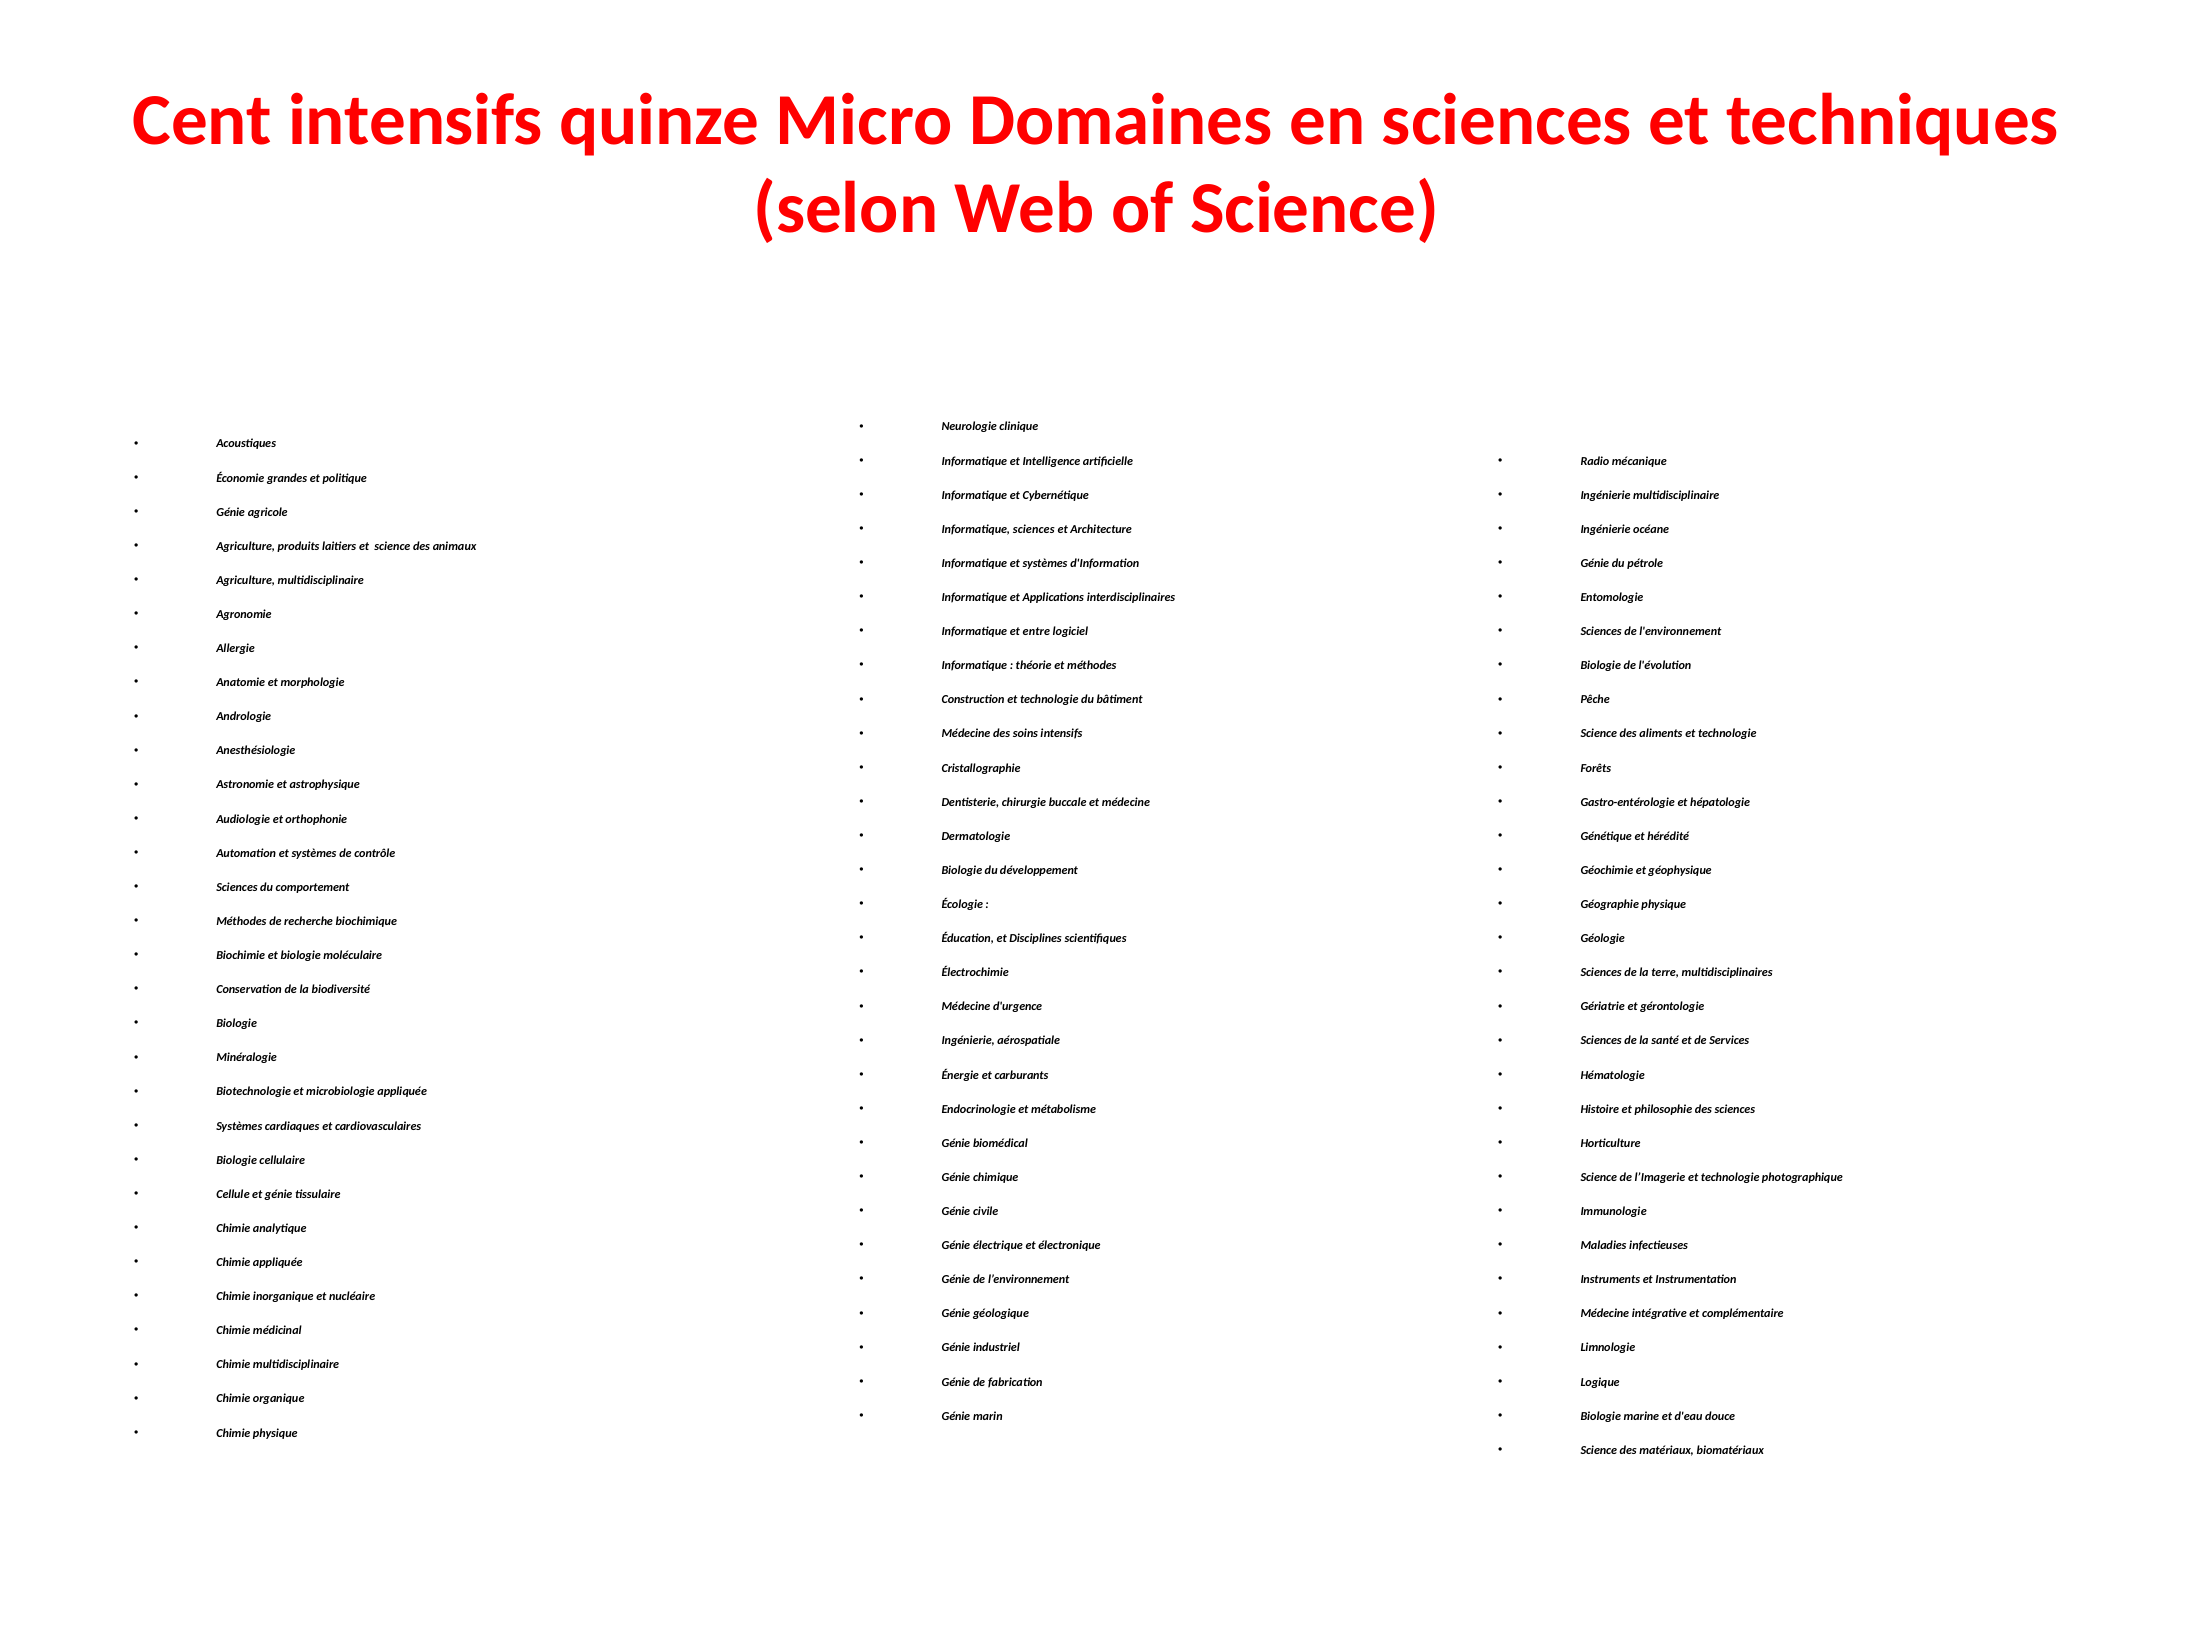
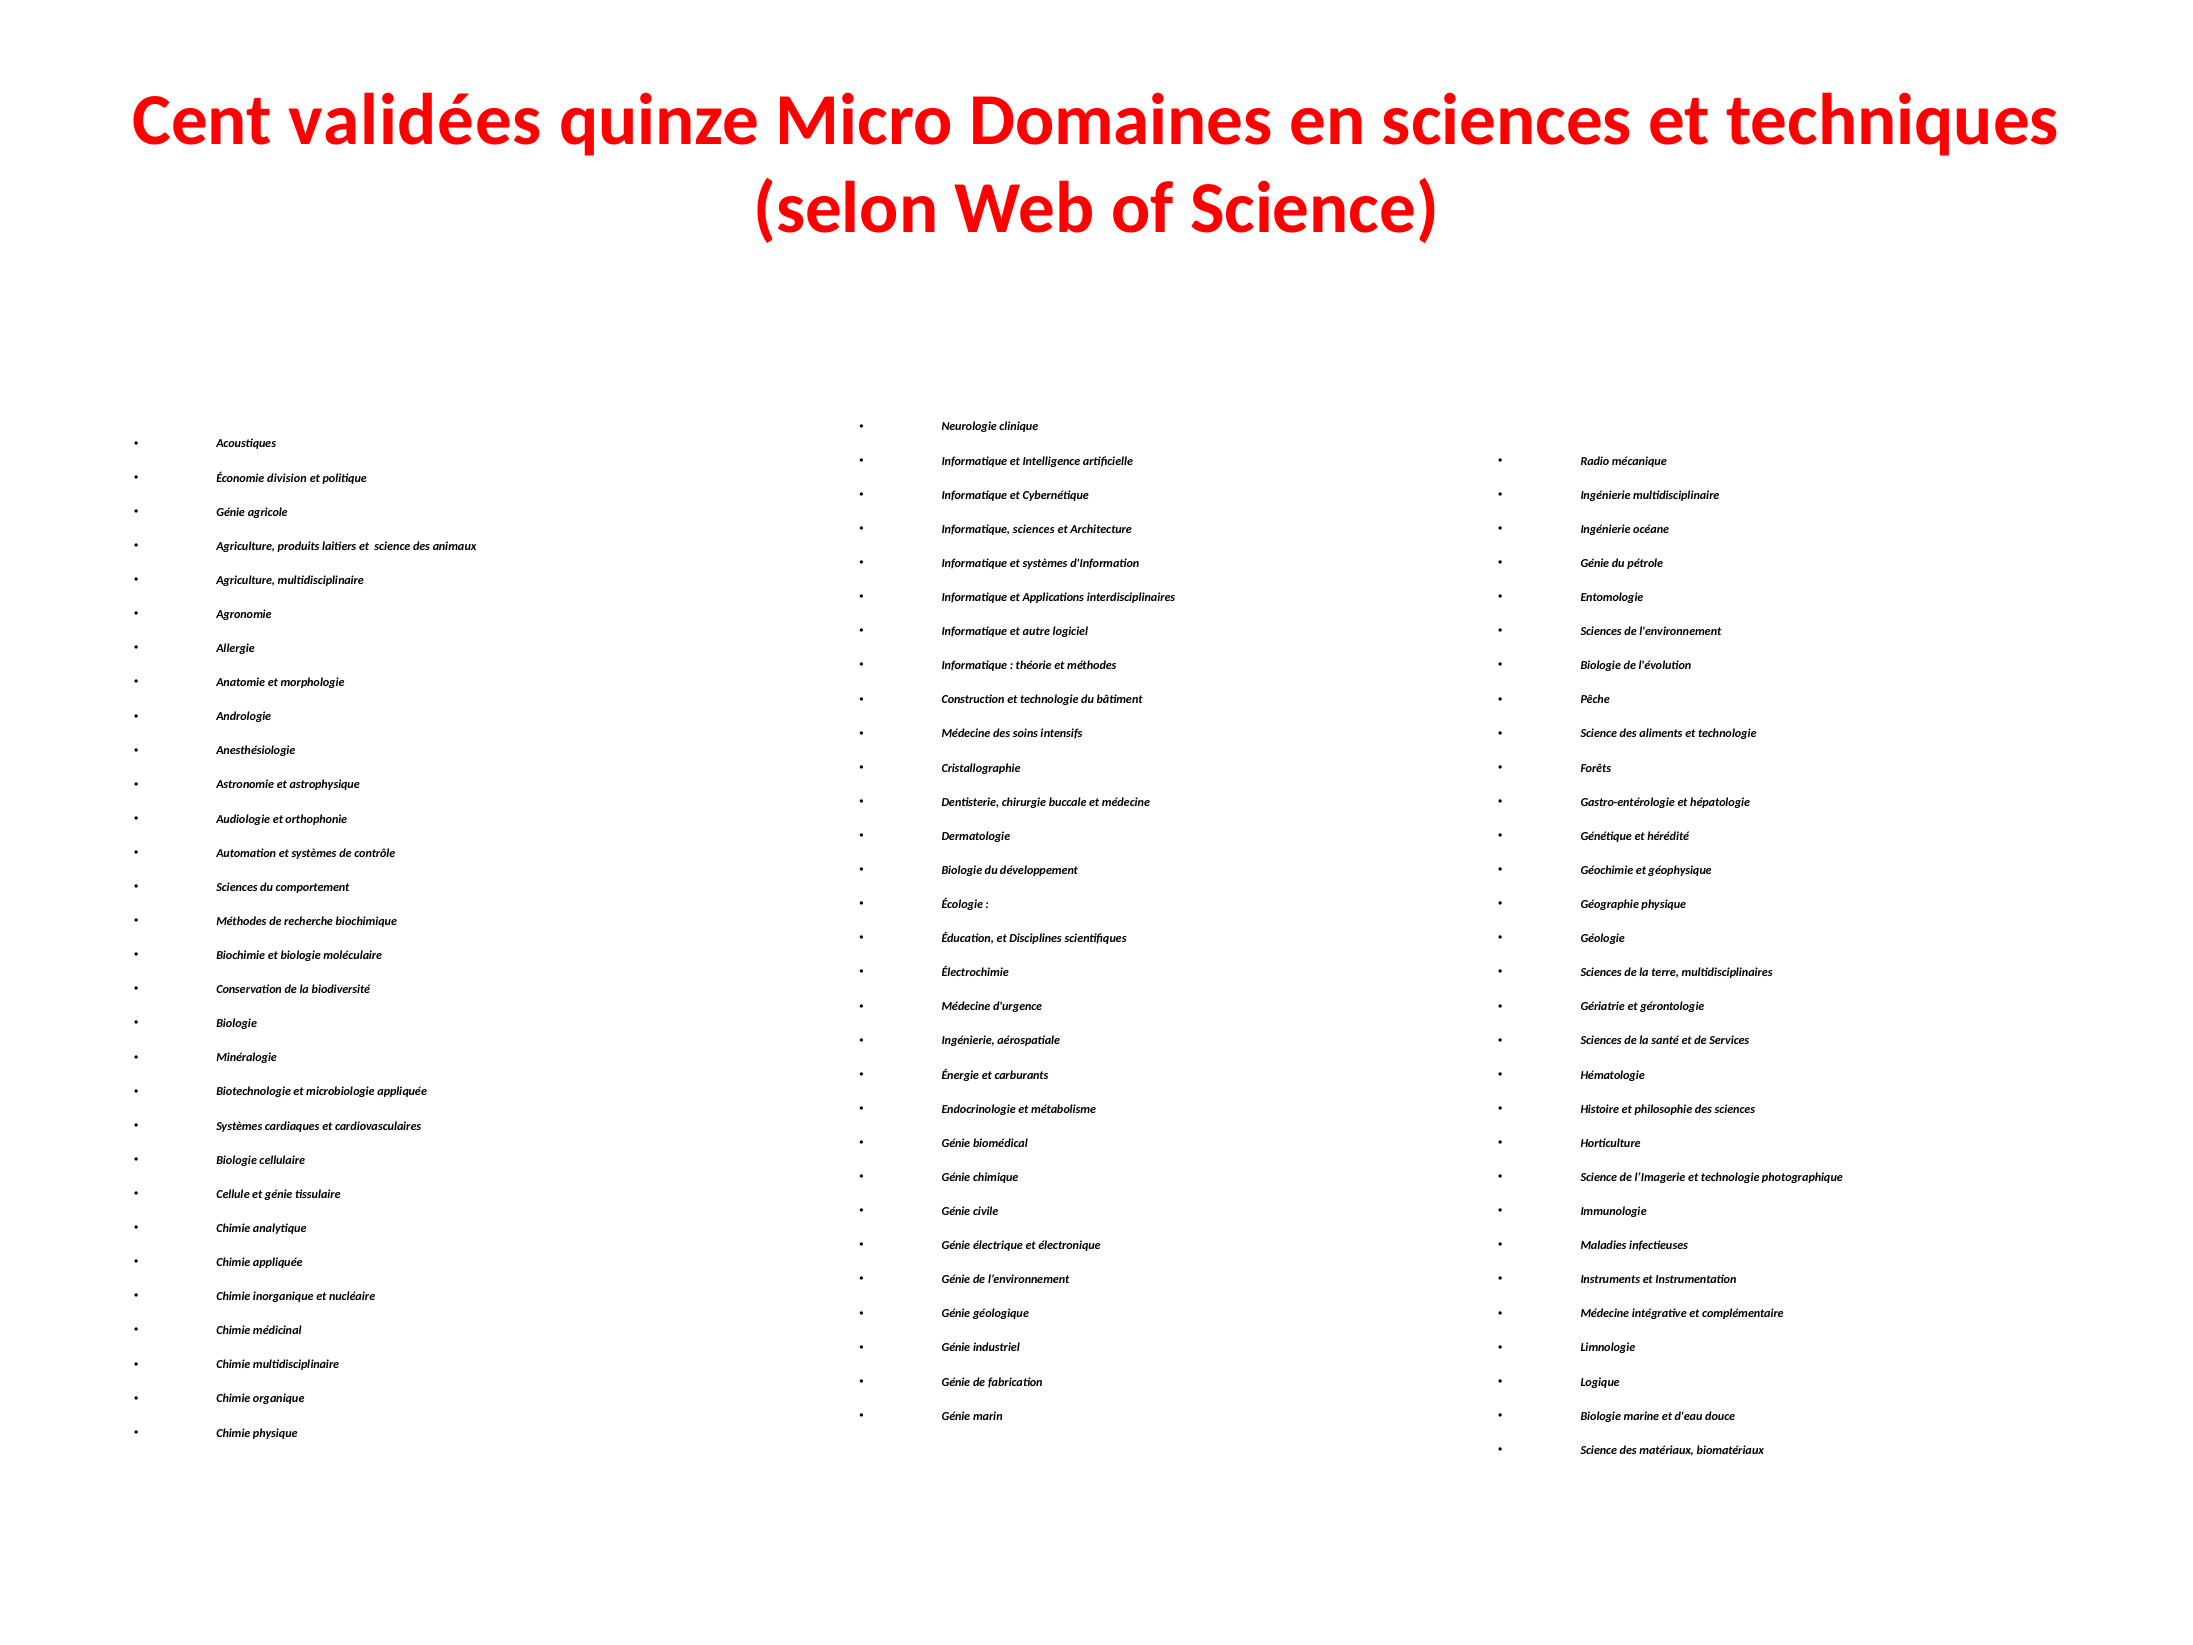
Cent intensifs: intensifs -> validées
grandes: grandes -> division
entre: entre -> autre
